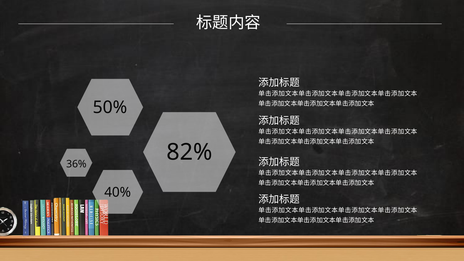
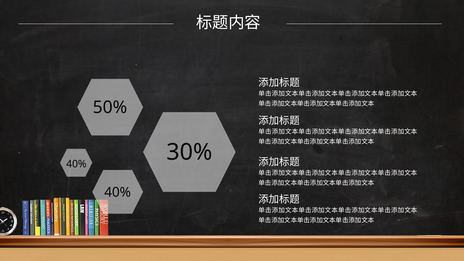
82%: 82% -> 30%
36% at (76, 164): 36% -> 40%
